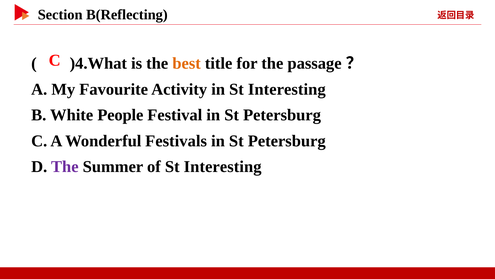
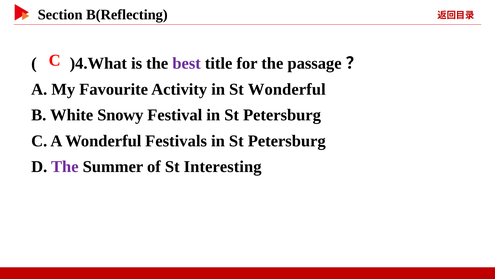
best colour: orange -> purple
in St Interesting: Interesting -> Wonderful
People: People -> Snowy
